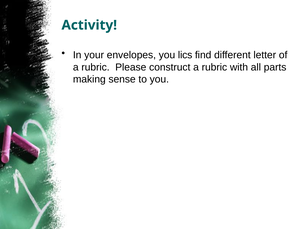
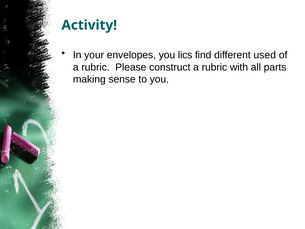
letter: letter -> used
